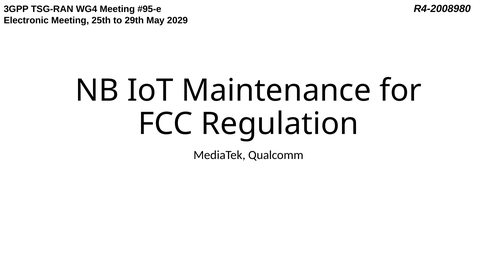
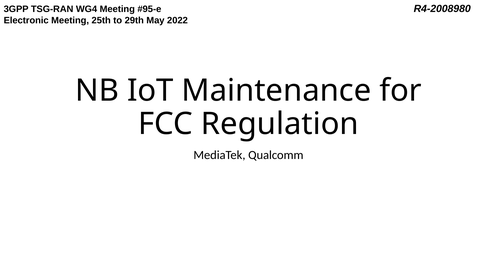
2029: 2029 -> 2022
